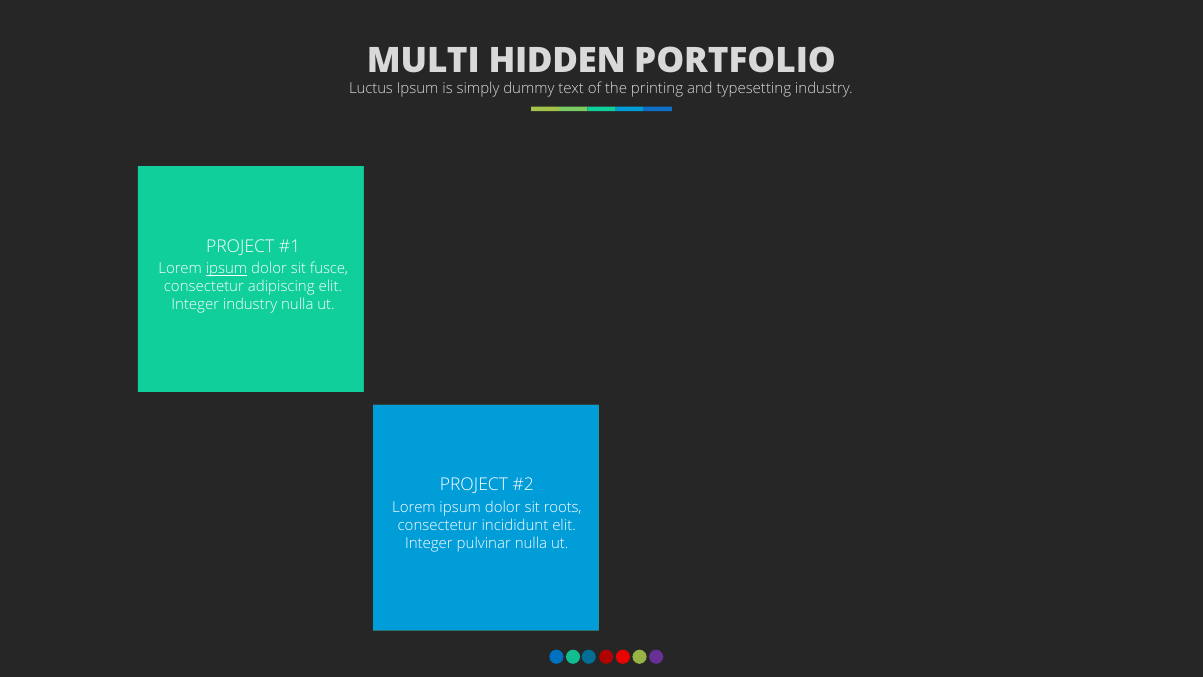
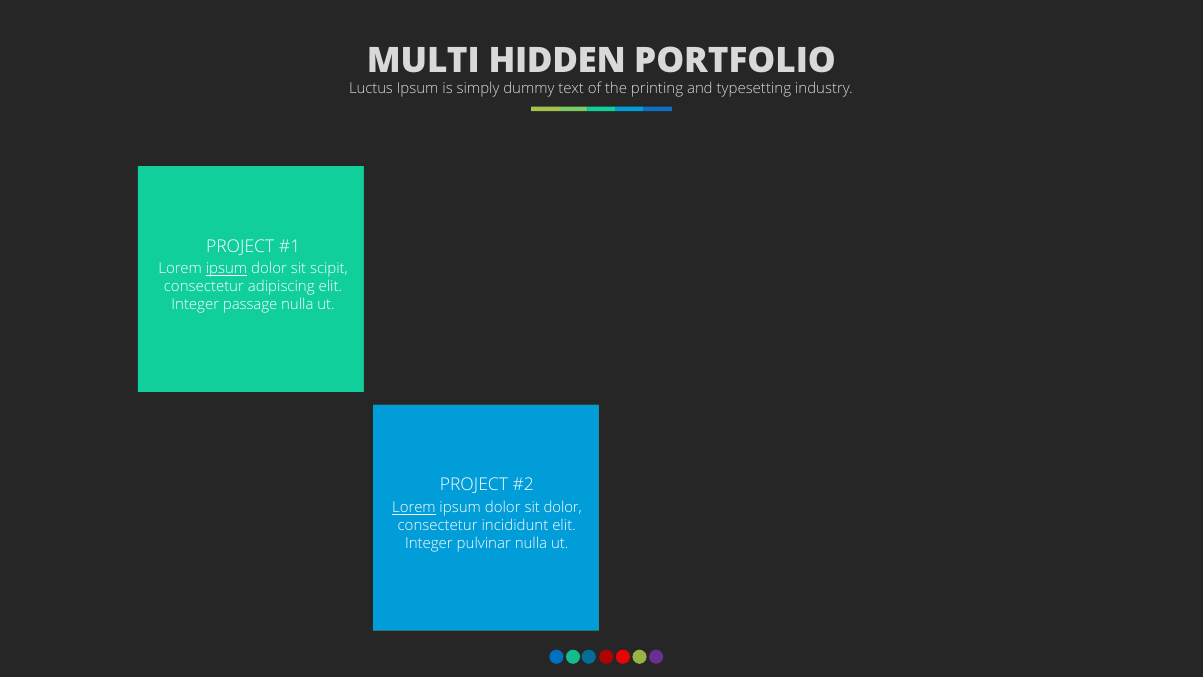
fusce: fusce -> scipit
Integer industry: industry -> passage
Lorem at (414, 507) underline: none -> present
sit roots: roots -> dolor
